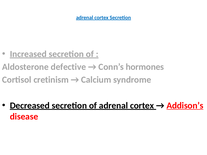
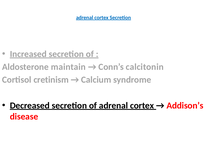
defective: defective -> maintain
hormones: hormones -> calcitonin
Addison’s underline: present -> none
